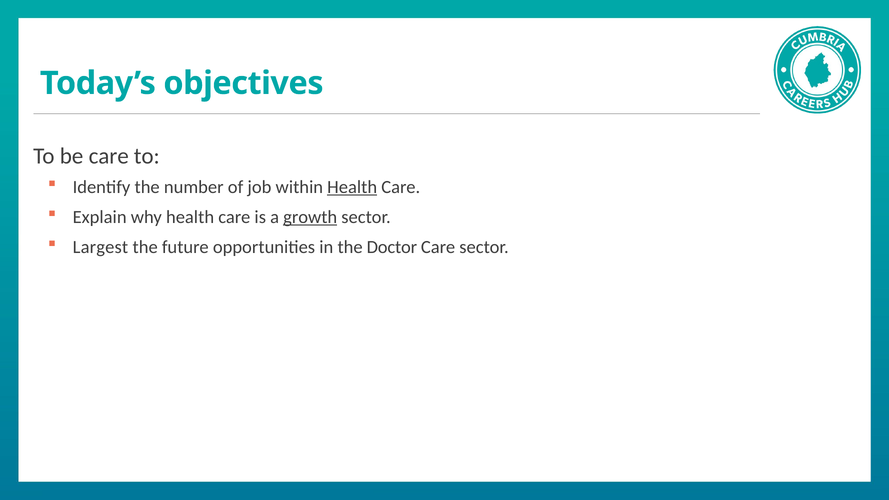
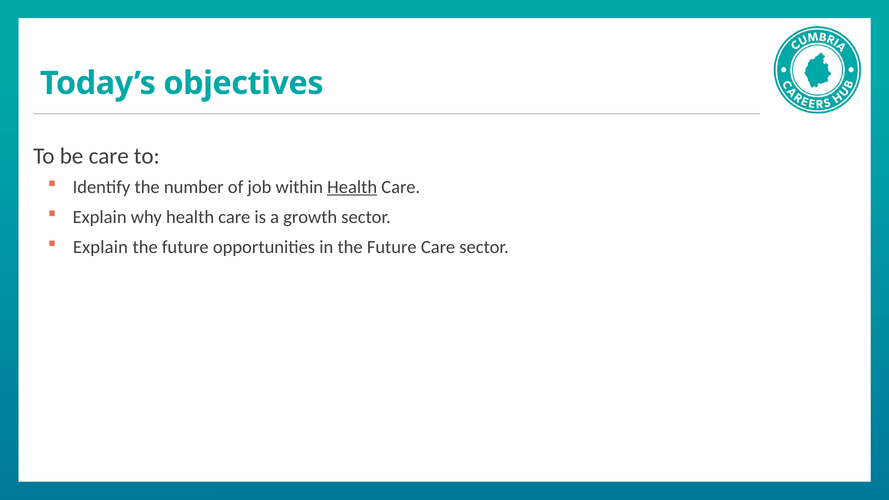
growth underline: present -> none
Largest at (100, 247): Largest -> Explain
in the Doctor: Doctor -> Future
